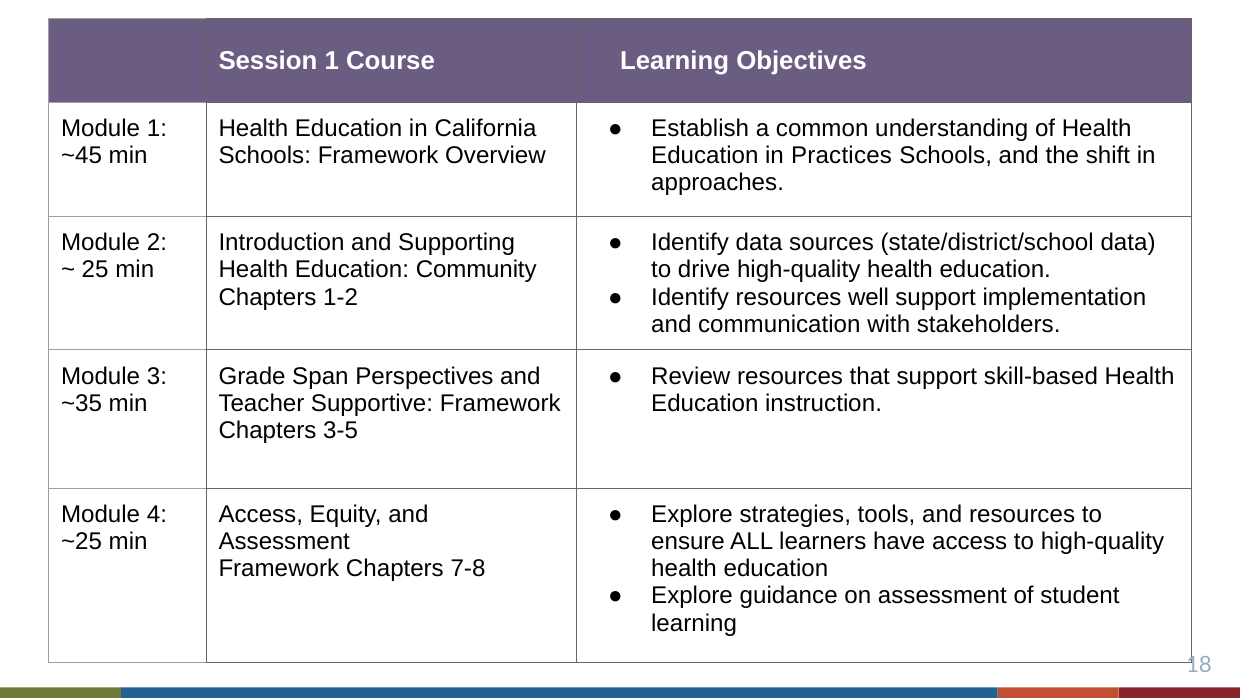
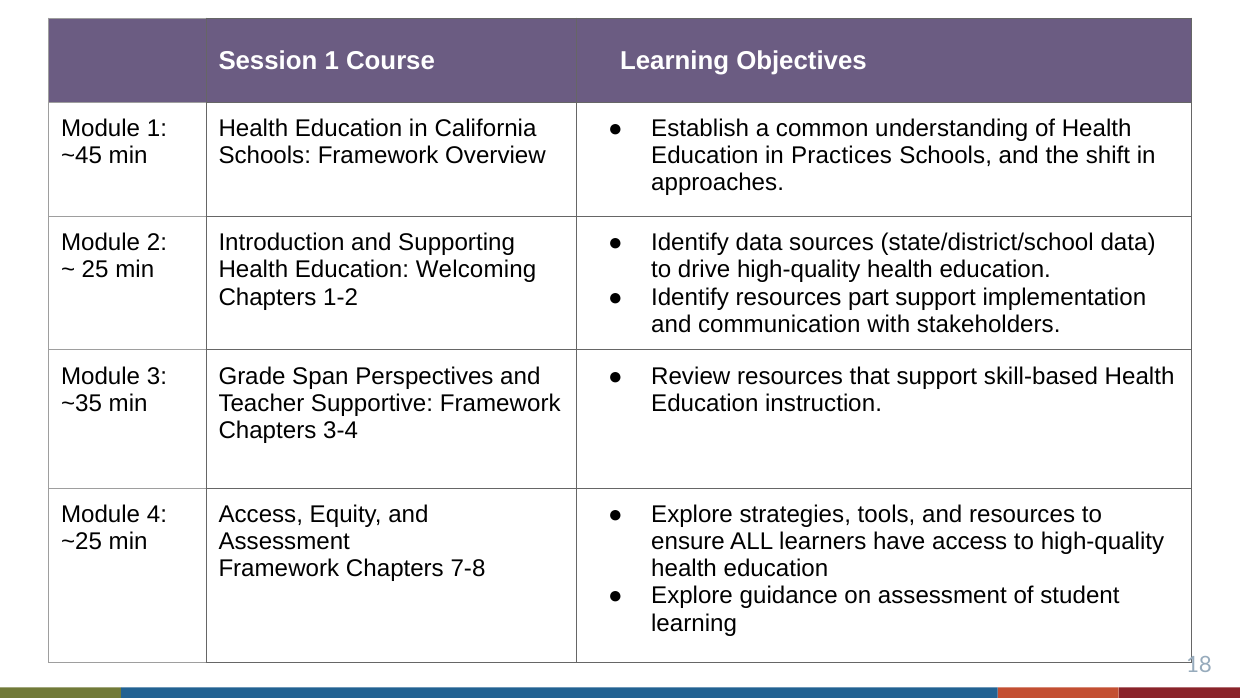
Community: Community -> Welcoming
well: well -> part
3-5: 3-5 -> 3-4
